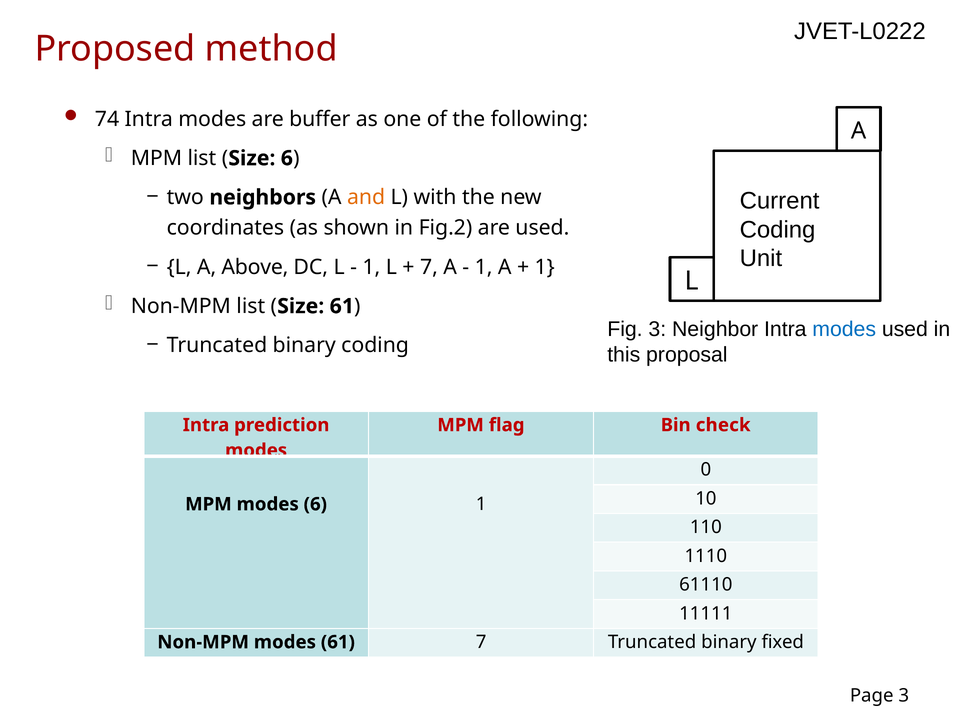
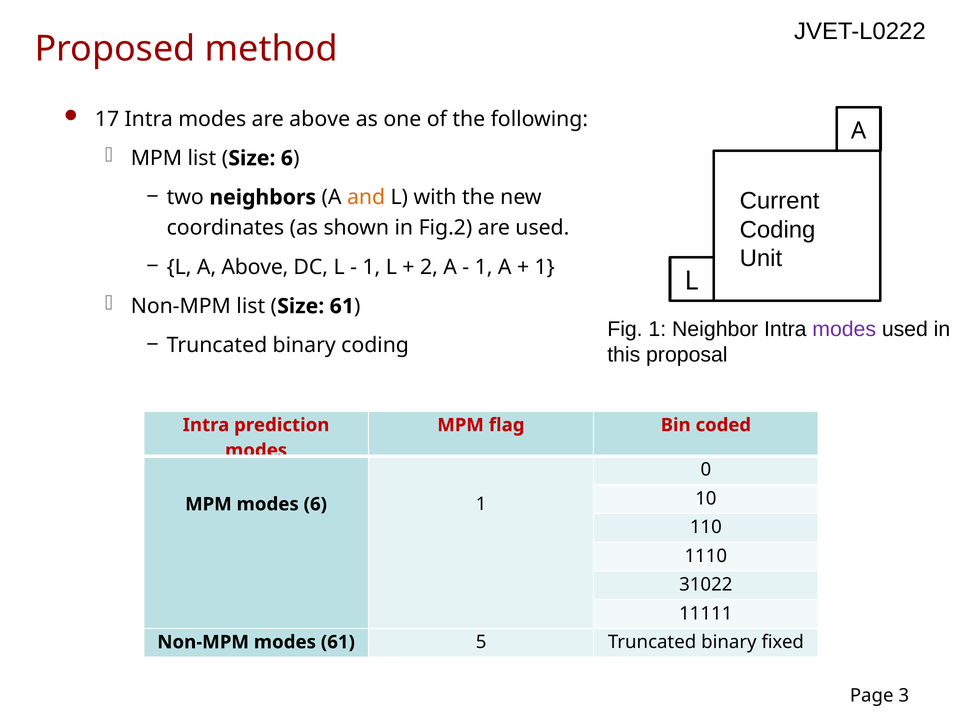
74: 74 -> 17
are buffer: buffer -> above
7 at (429, 267): 7 -> 2
Fig 3: 3 -> 1
modes at (844, 330) colour: blue -> purple
check: check -> coded
61110: 61110 -> 31022
61 7: 7 -> 5
